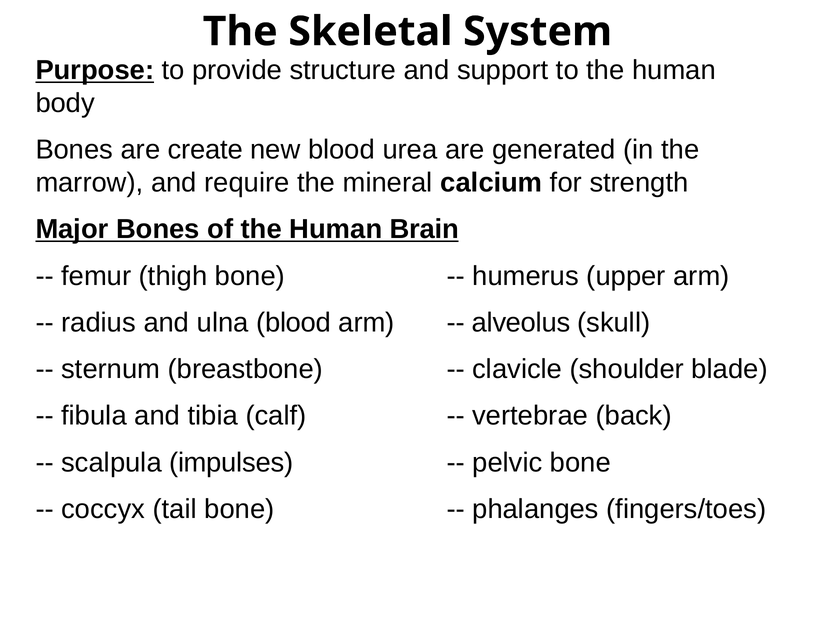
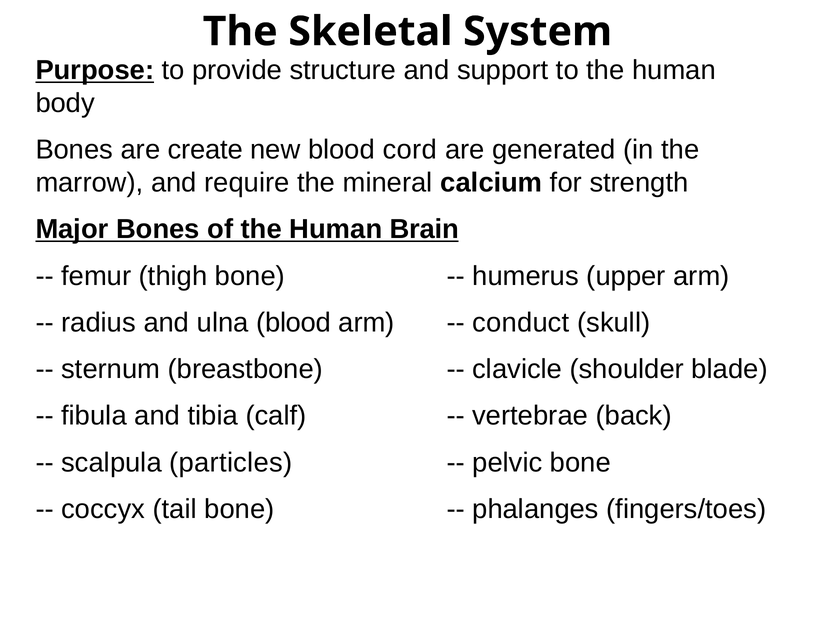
urea: urea -> cord
alveolus: alveolus -> conduct
impulses: impulses -> particles
